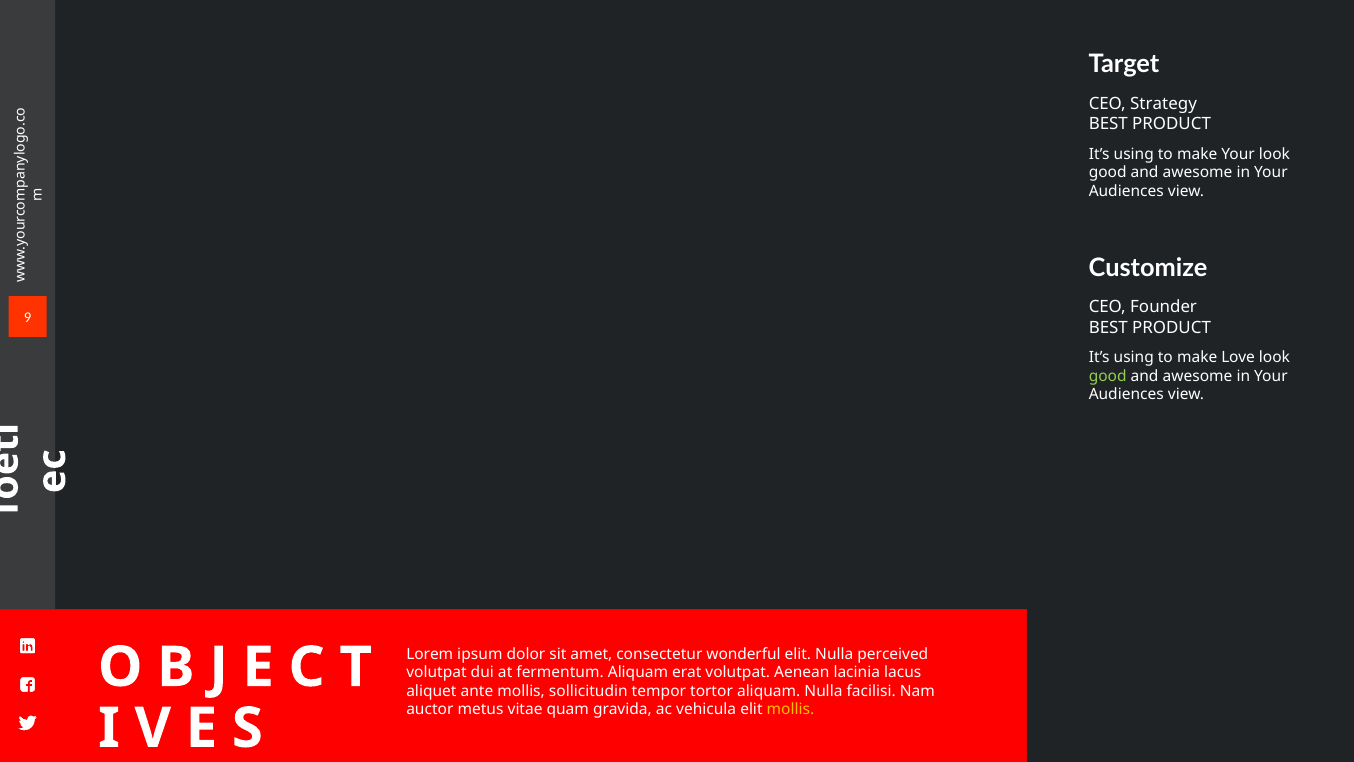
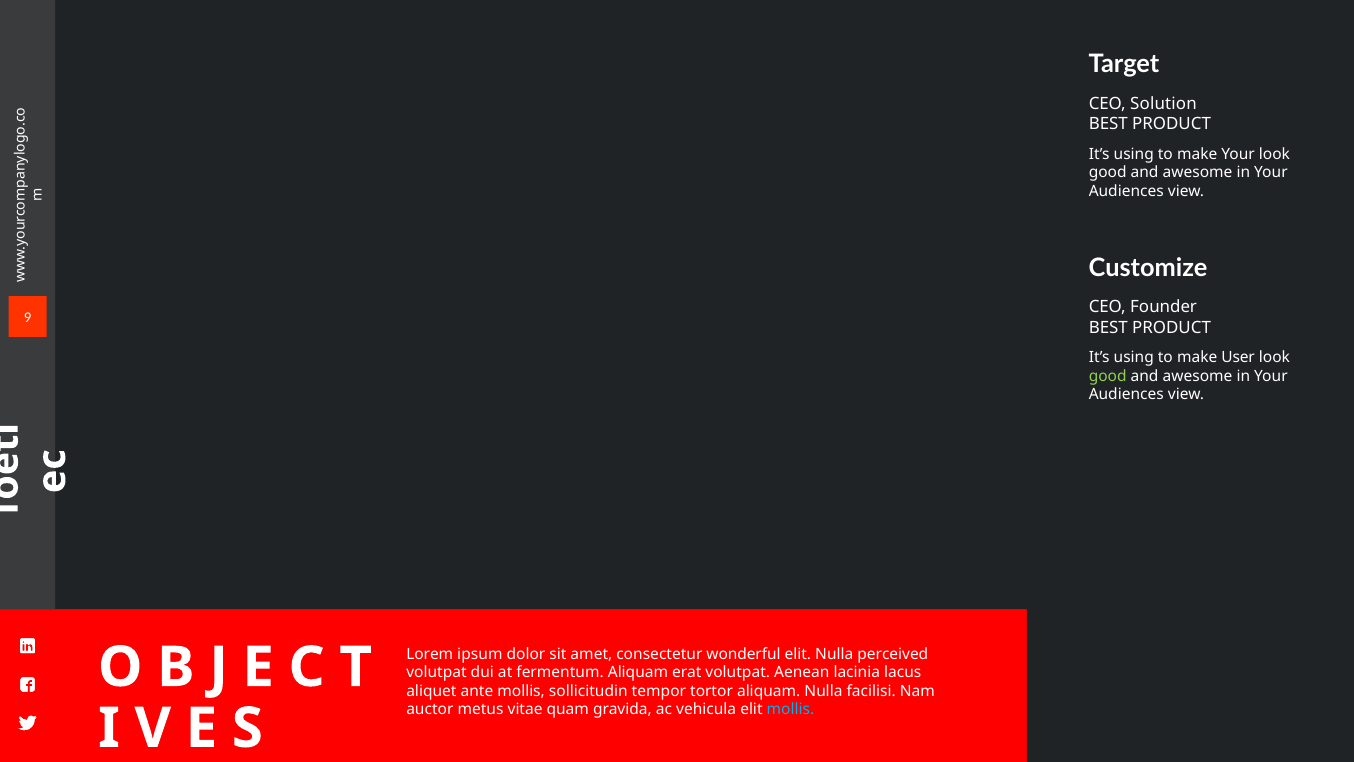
Strategy: Strategy -> Solution
Love: Love -> User
mollis at (790, 709) colour: yellow -> light blue
